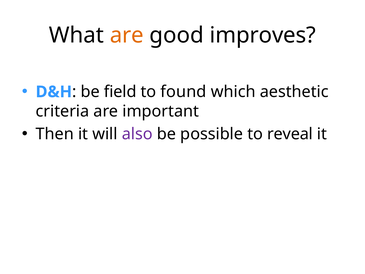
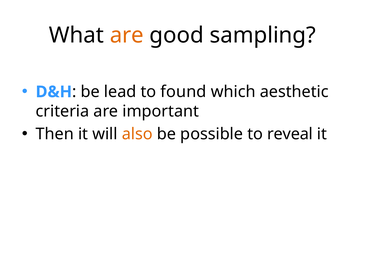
improves: improves -> sampling
field: field -> lead
also colour: purple -> orange
